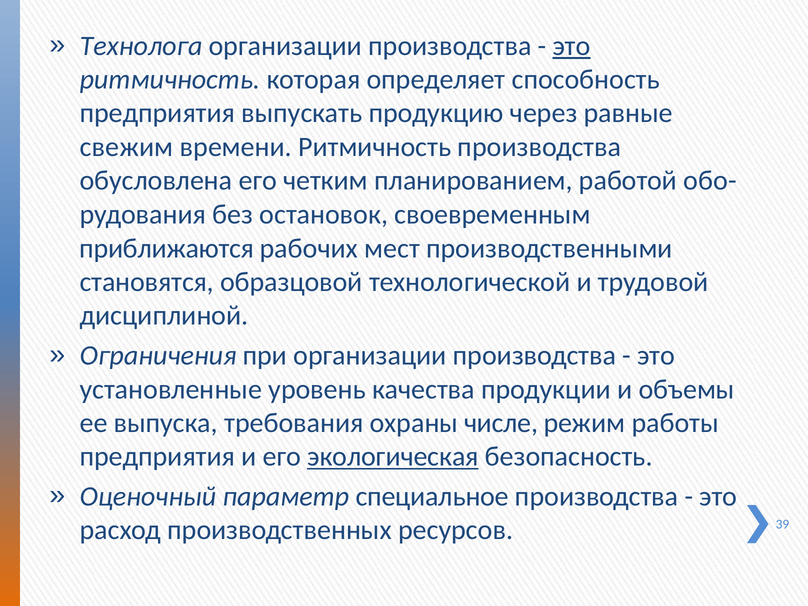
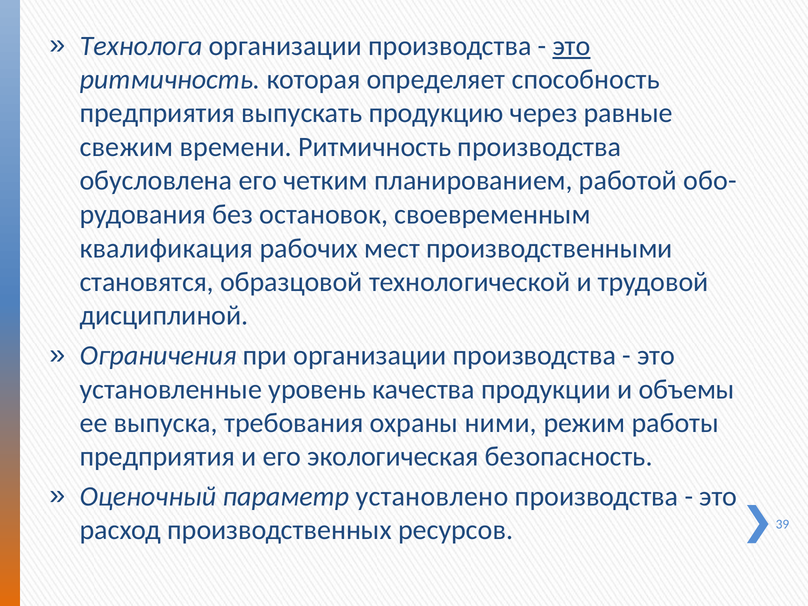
приближаются: приближаются -> квалификация
числе: числе -> ними
экологическая underline: present -> none
специальное: специальное -> установлено
